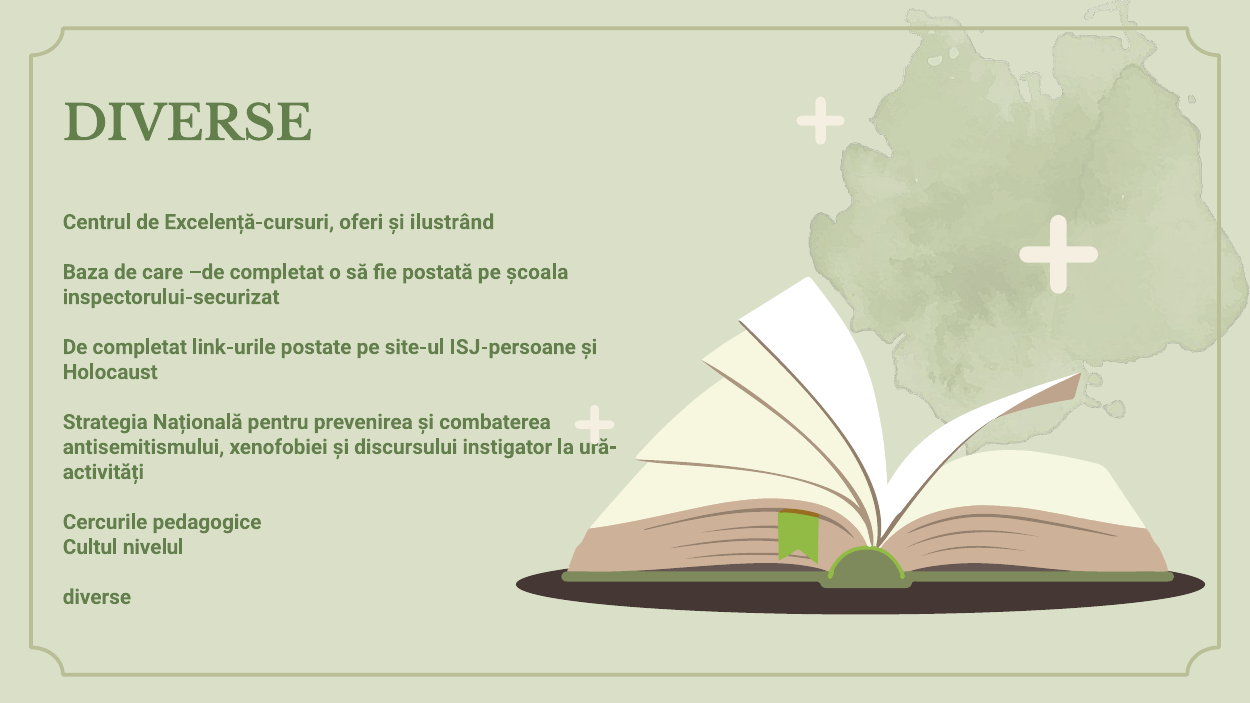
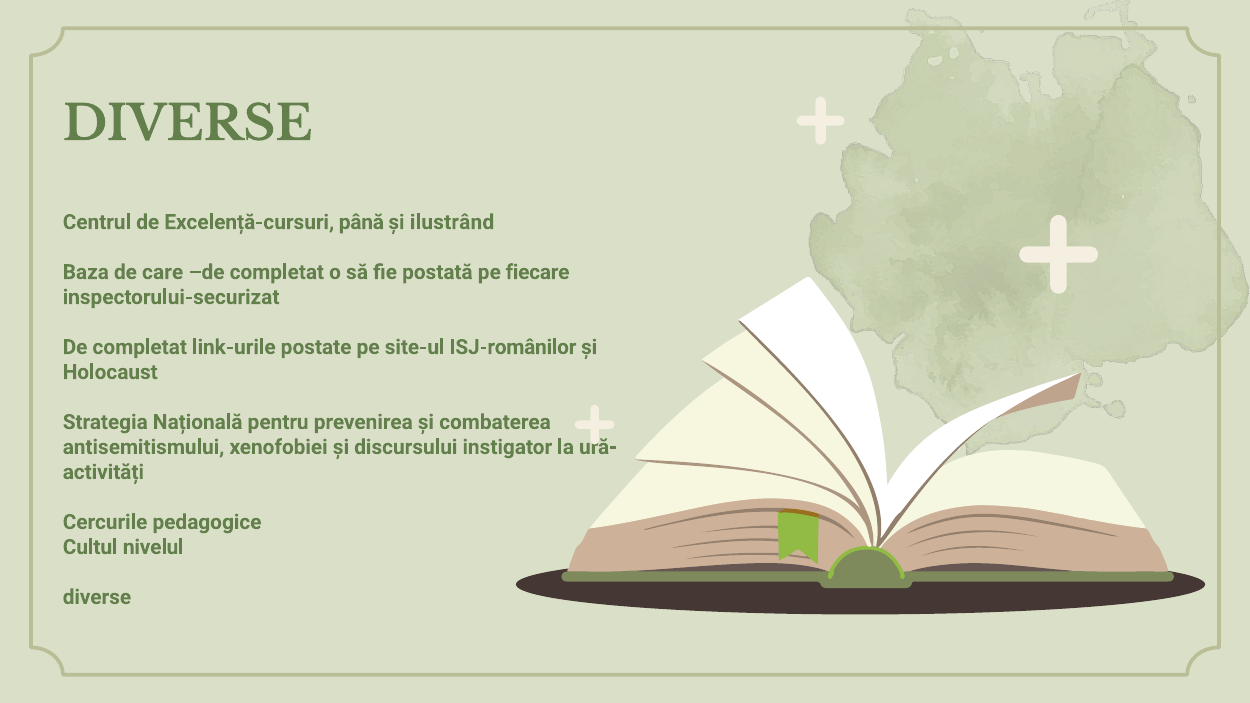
oferi: oferi -> până
școala: școala -> fiecare
ISJ-persoane: ISJ-persoane -> ISJ-românilor
